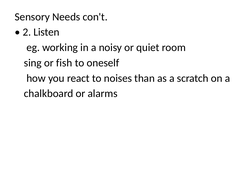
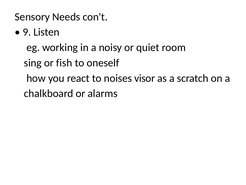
2: 2 -> 9
than: than -> visor
